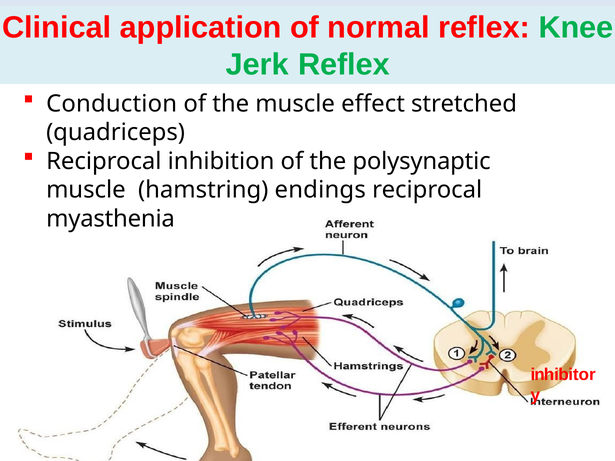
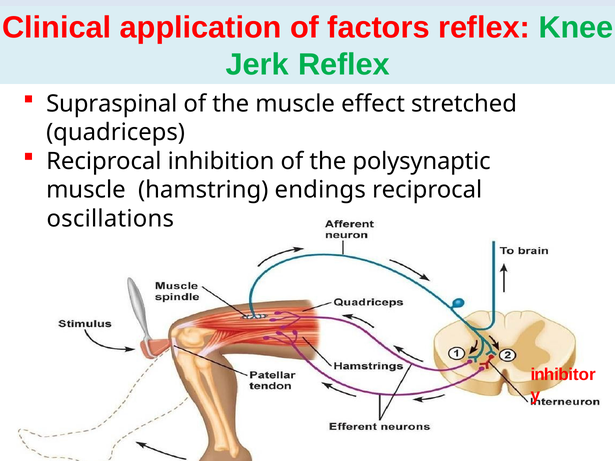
normal: normal -> factors
Conduction: Conduction -> Supraspinal
myasthenia: myasthenia -> oscillations
